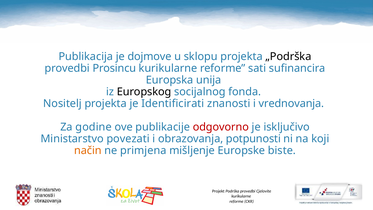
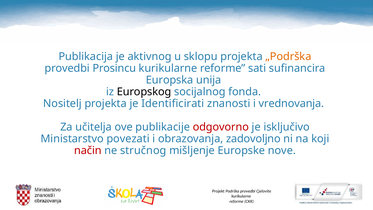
dojmove: dojmove -> aktivnog
„Podrška colour: black -> orange
godine: godine -> učitelja
potpunosti: potpunosti -> zadovoljno
način colour: orange -> red
primjena: primjena -> stručnog
biste: biste -> nove
